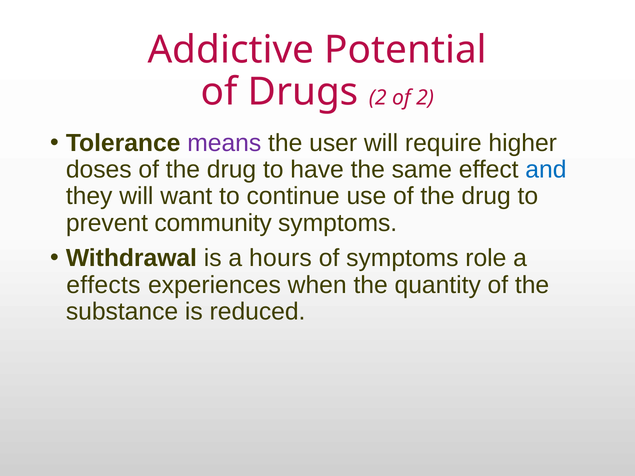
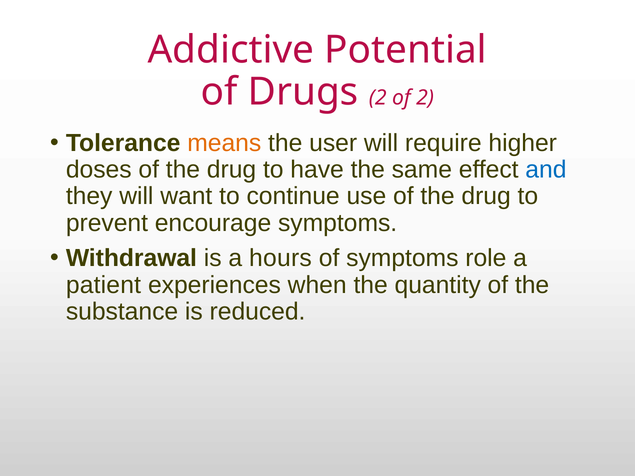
means colour: purple -> orange
community: community -> encourage
effects: effects -> patient
